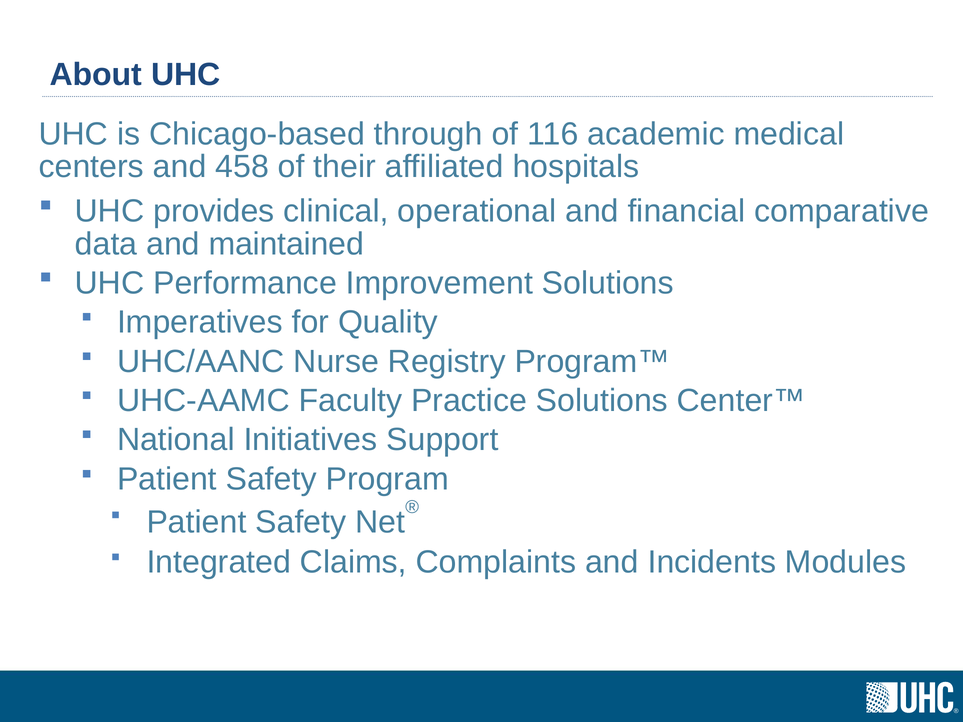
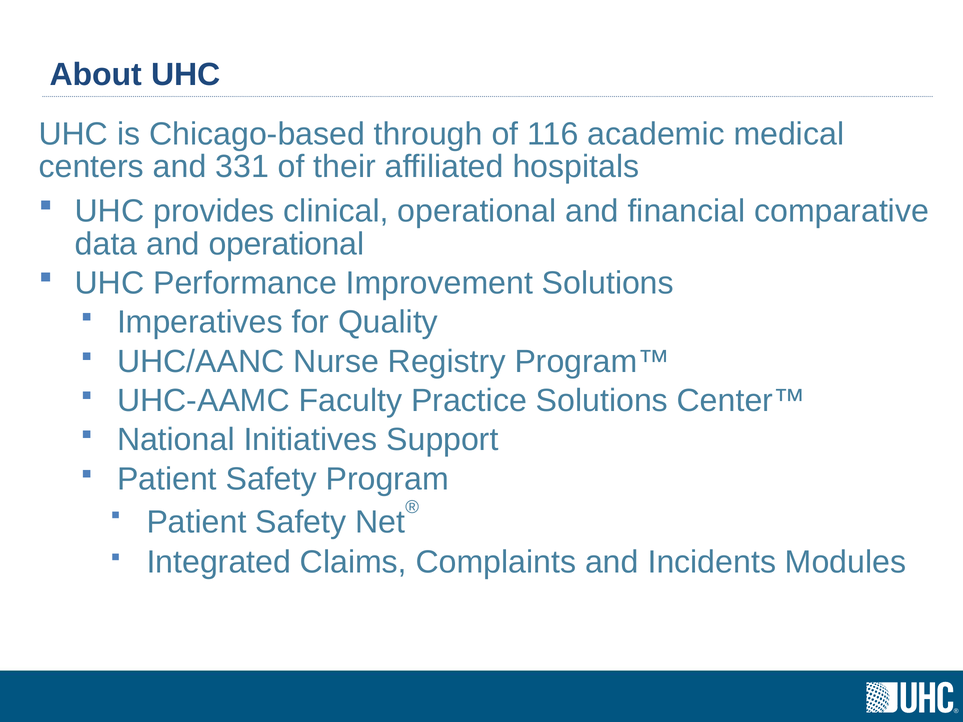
458: 458 -> 331
and maintained: maintained -> operational
